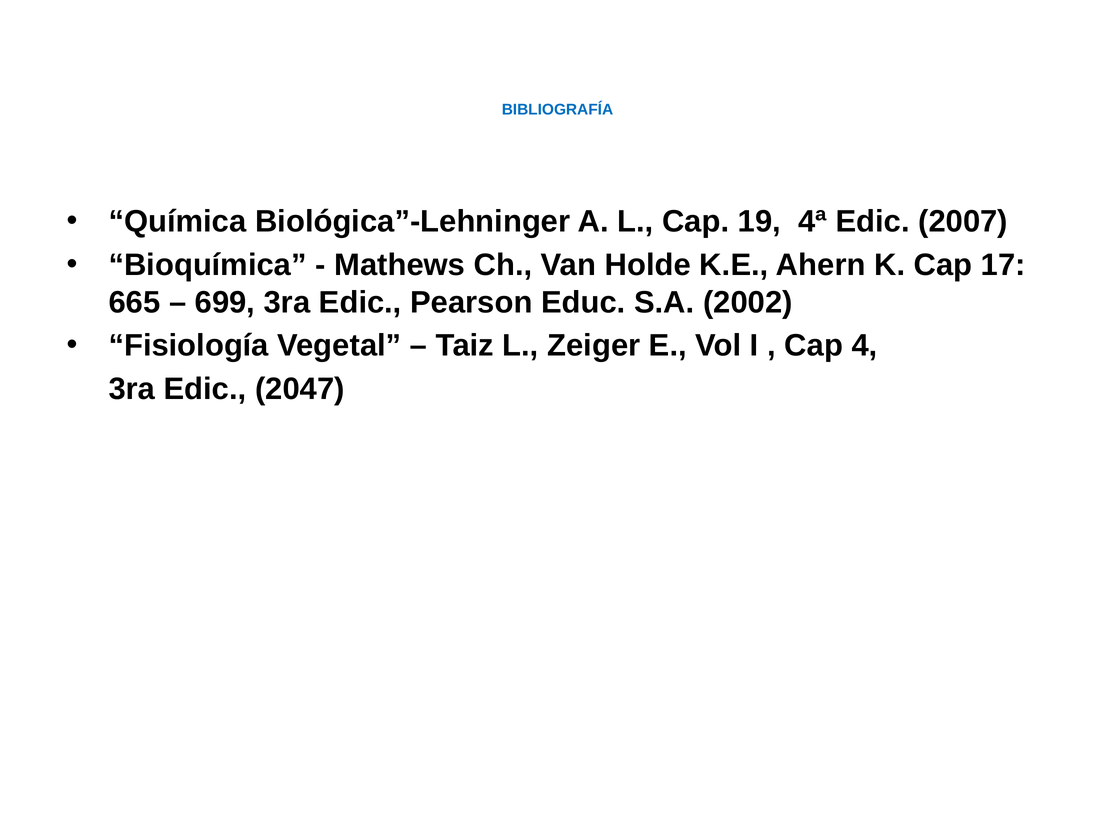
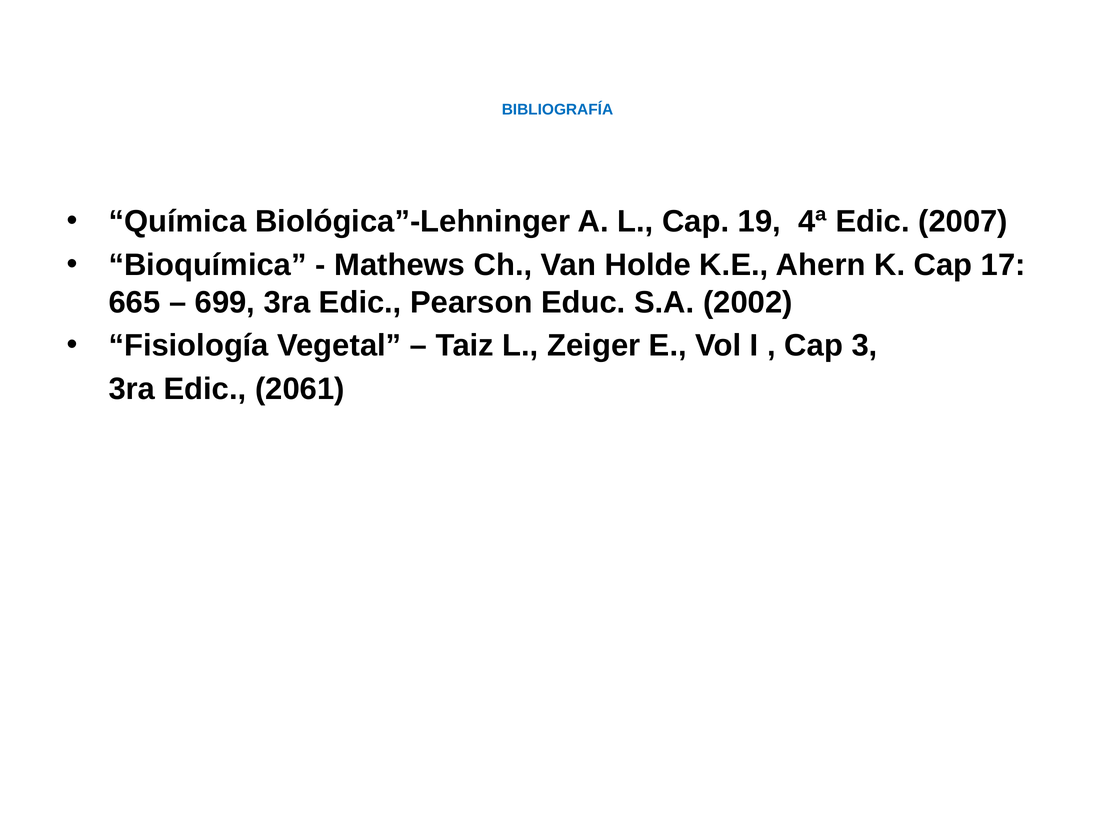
4: 4 -> 3
2047: 2047 -> 2061
